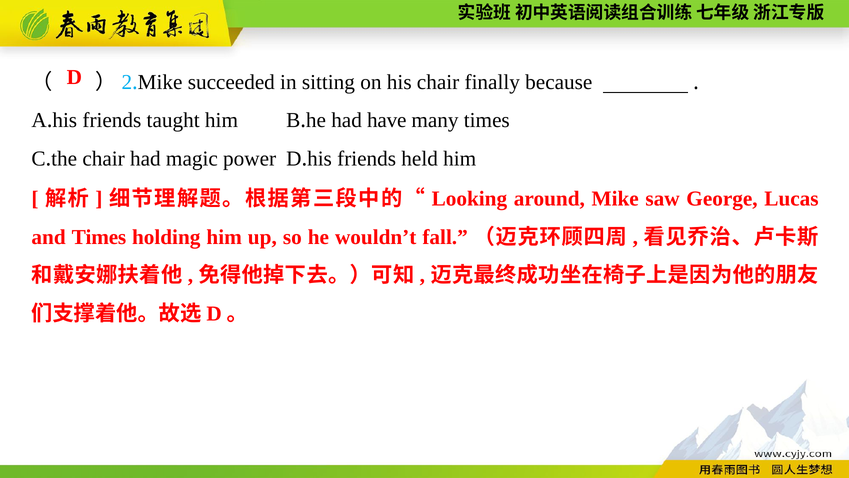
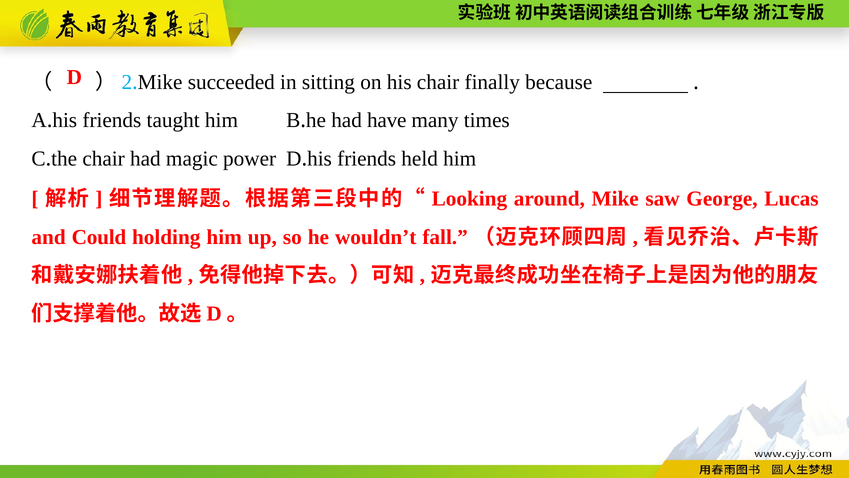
and Times: Times -> Could
